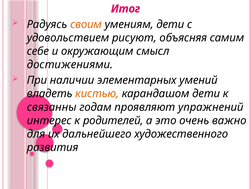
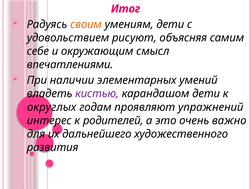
достижениями: достижениями -> впечатлениями
кистью colour: orange -> purple
связанны: связанны -> округлых
